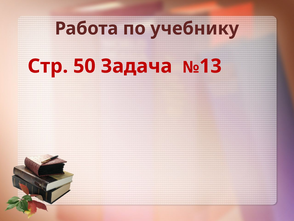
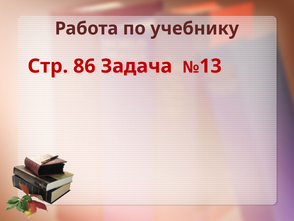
50: 50 -> 86
